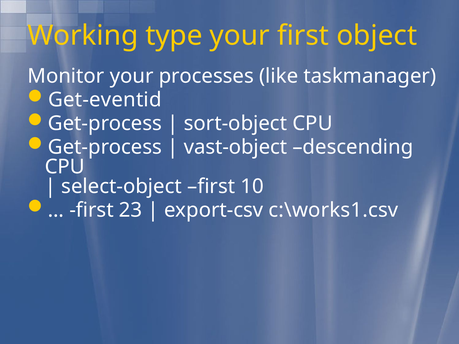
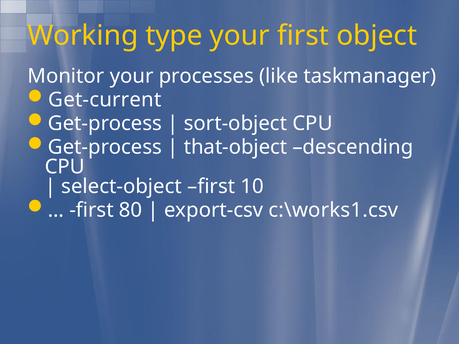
Get-eventid: Get-eventid -> Get-current
vast-object: vast-object -> that-object
23: 23 -> 80
